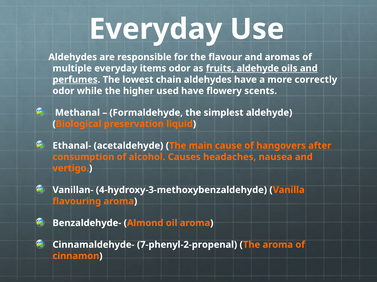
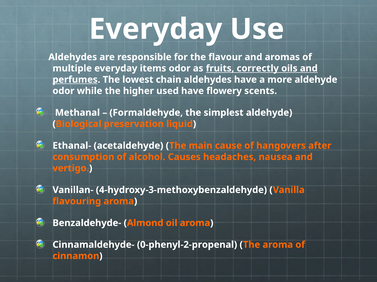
fruits aldehyde: aldehyde -> correctly
more correctly: correctly -> aldehyde
7-phenyl-2-propenal: 7-phenyl-2-propenal -> 0-phenyl-2-propenal
